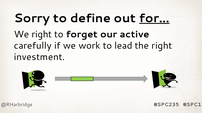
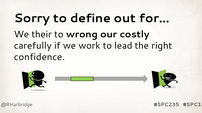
for… underline: present -> none
We right: right -> their
forget: forget -> wrong
active: active -> costly
investment: investment -> confidence
